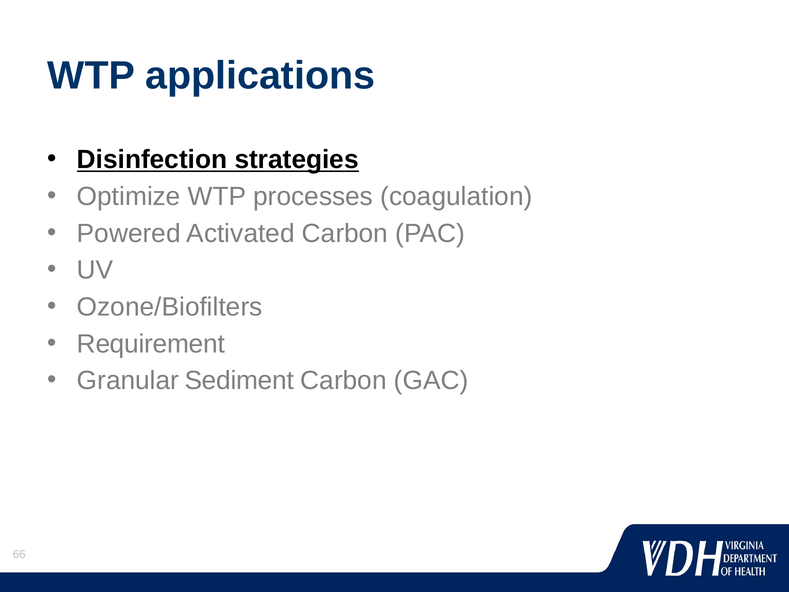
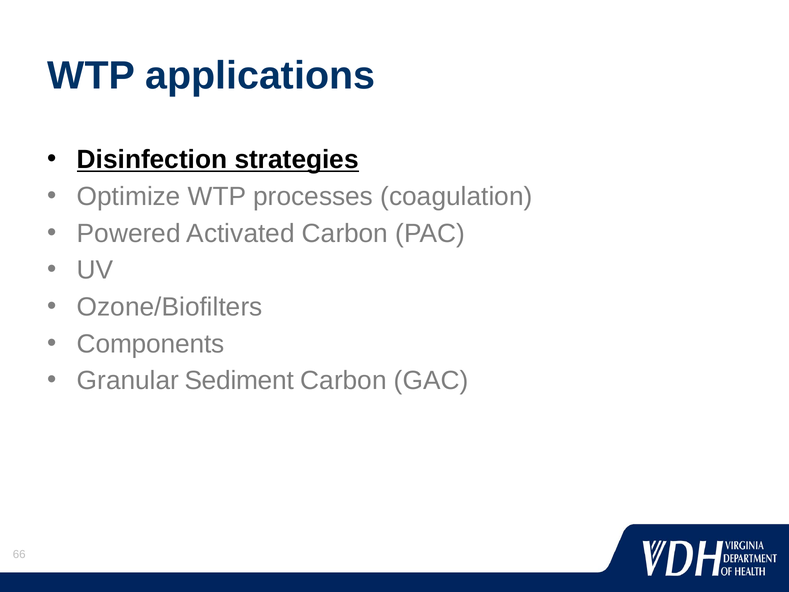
Requirement: Requirement -> Components
